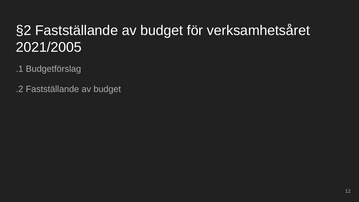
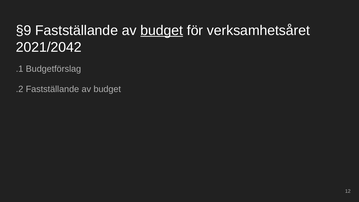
§2: §2 -> §9
budget at (162, 30) underline: none -> present
2021/2005: 2021/2005 -> 2021/2042
